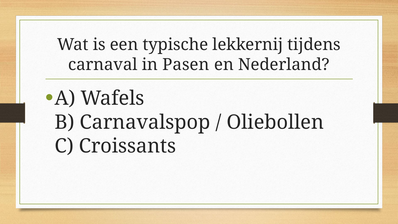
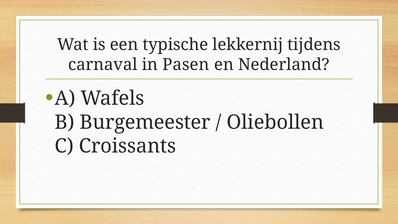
Carnavalspop: Carnavalspop -> Burgemeester
